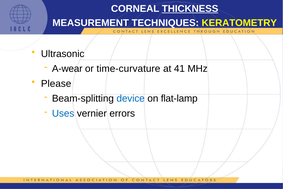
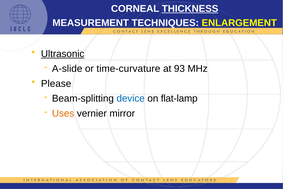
KERATOMETRY: KERATOMETRY -> ENLARGEMENT
Ultrasonic underline: none -> present
A-wear: A-wear -> A-slide
41: 41 -> 93
Uses colour: blue -> orange
errors: errors -> mirror
